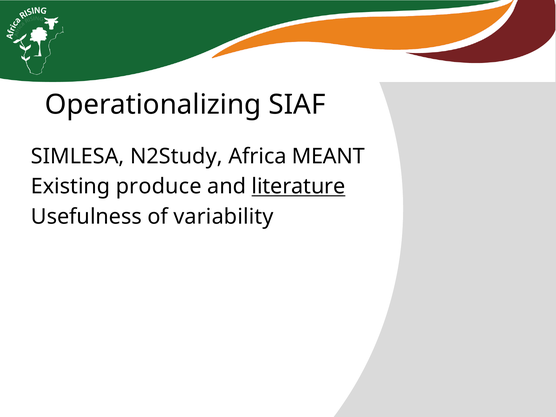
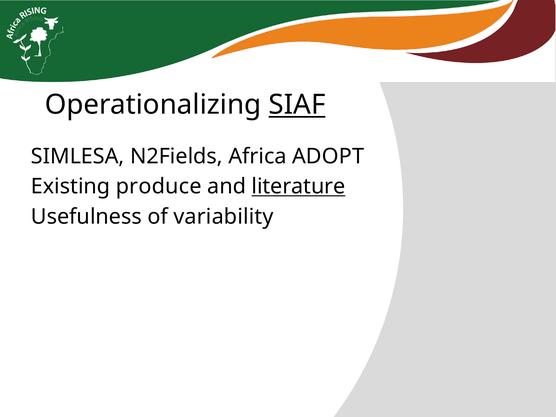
SIAF underline: none -> present
N2Study: N2Study -> N2Fields
MEANT: MEANT -> ADOPT
